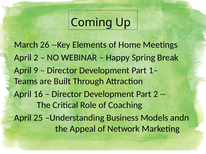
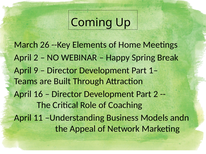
25: 25 -> 11
